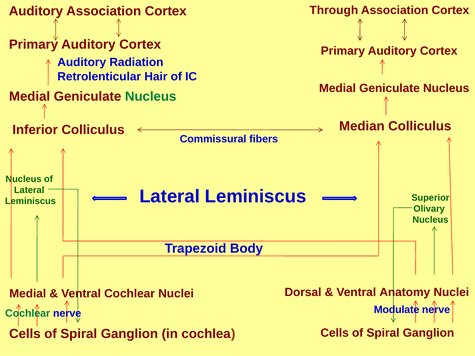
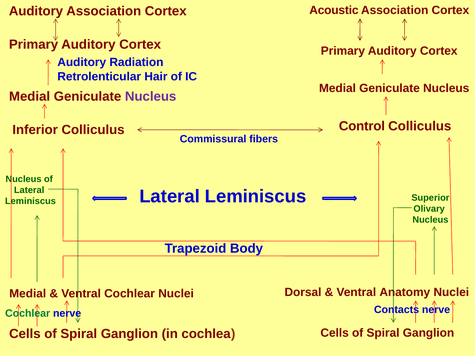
Through: Through -> Acoustic
Nucleus at (151, 97) colour: green -> purple
Median: Median -> Control
Modulate: Modulate -> Contacts
